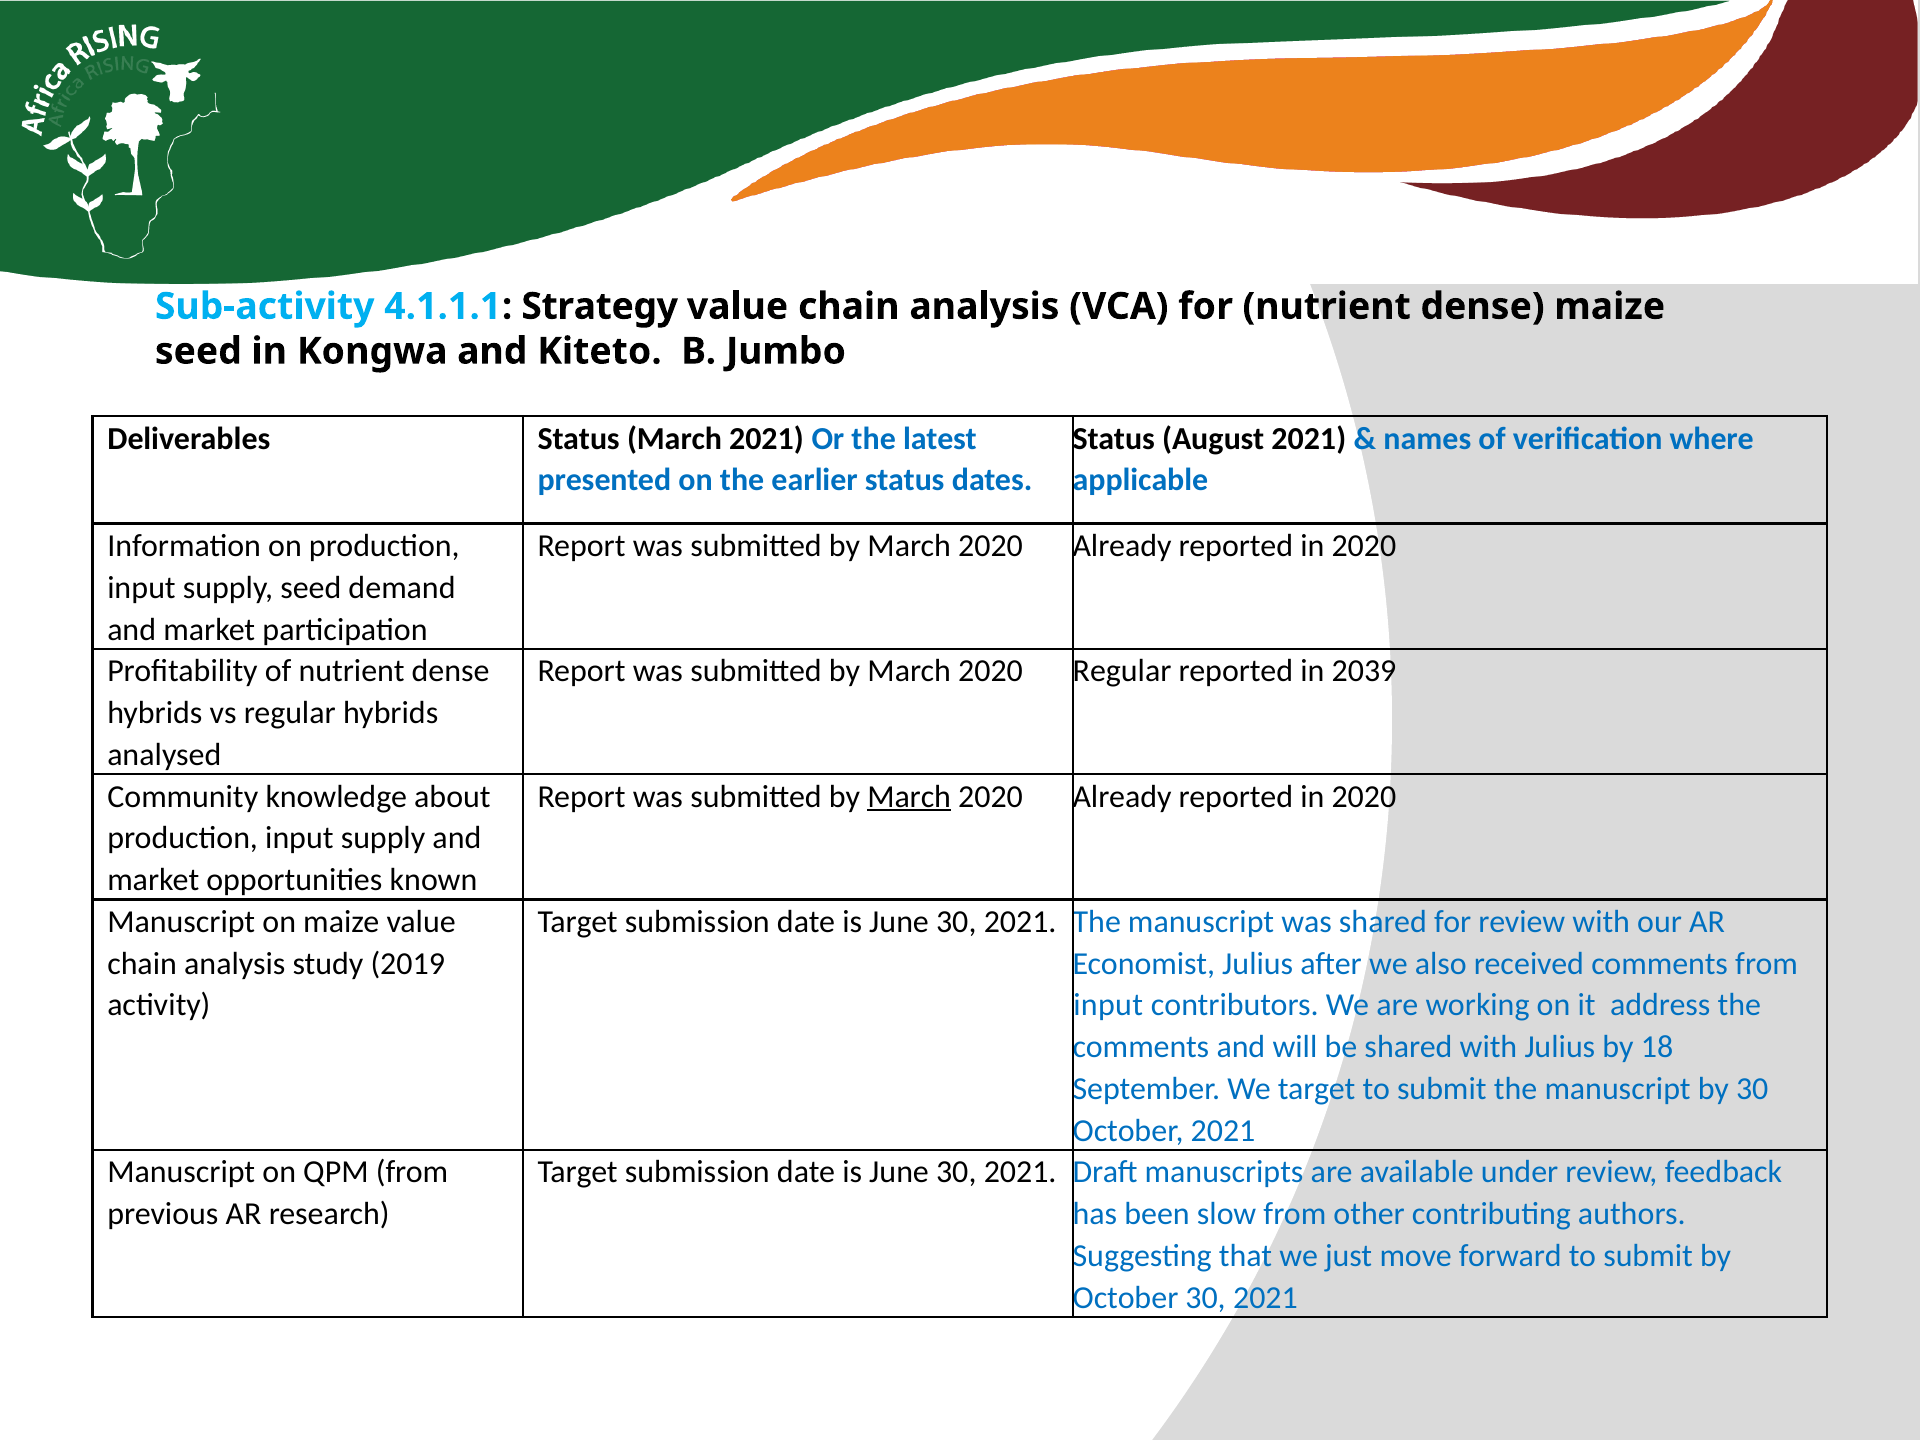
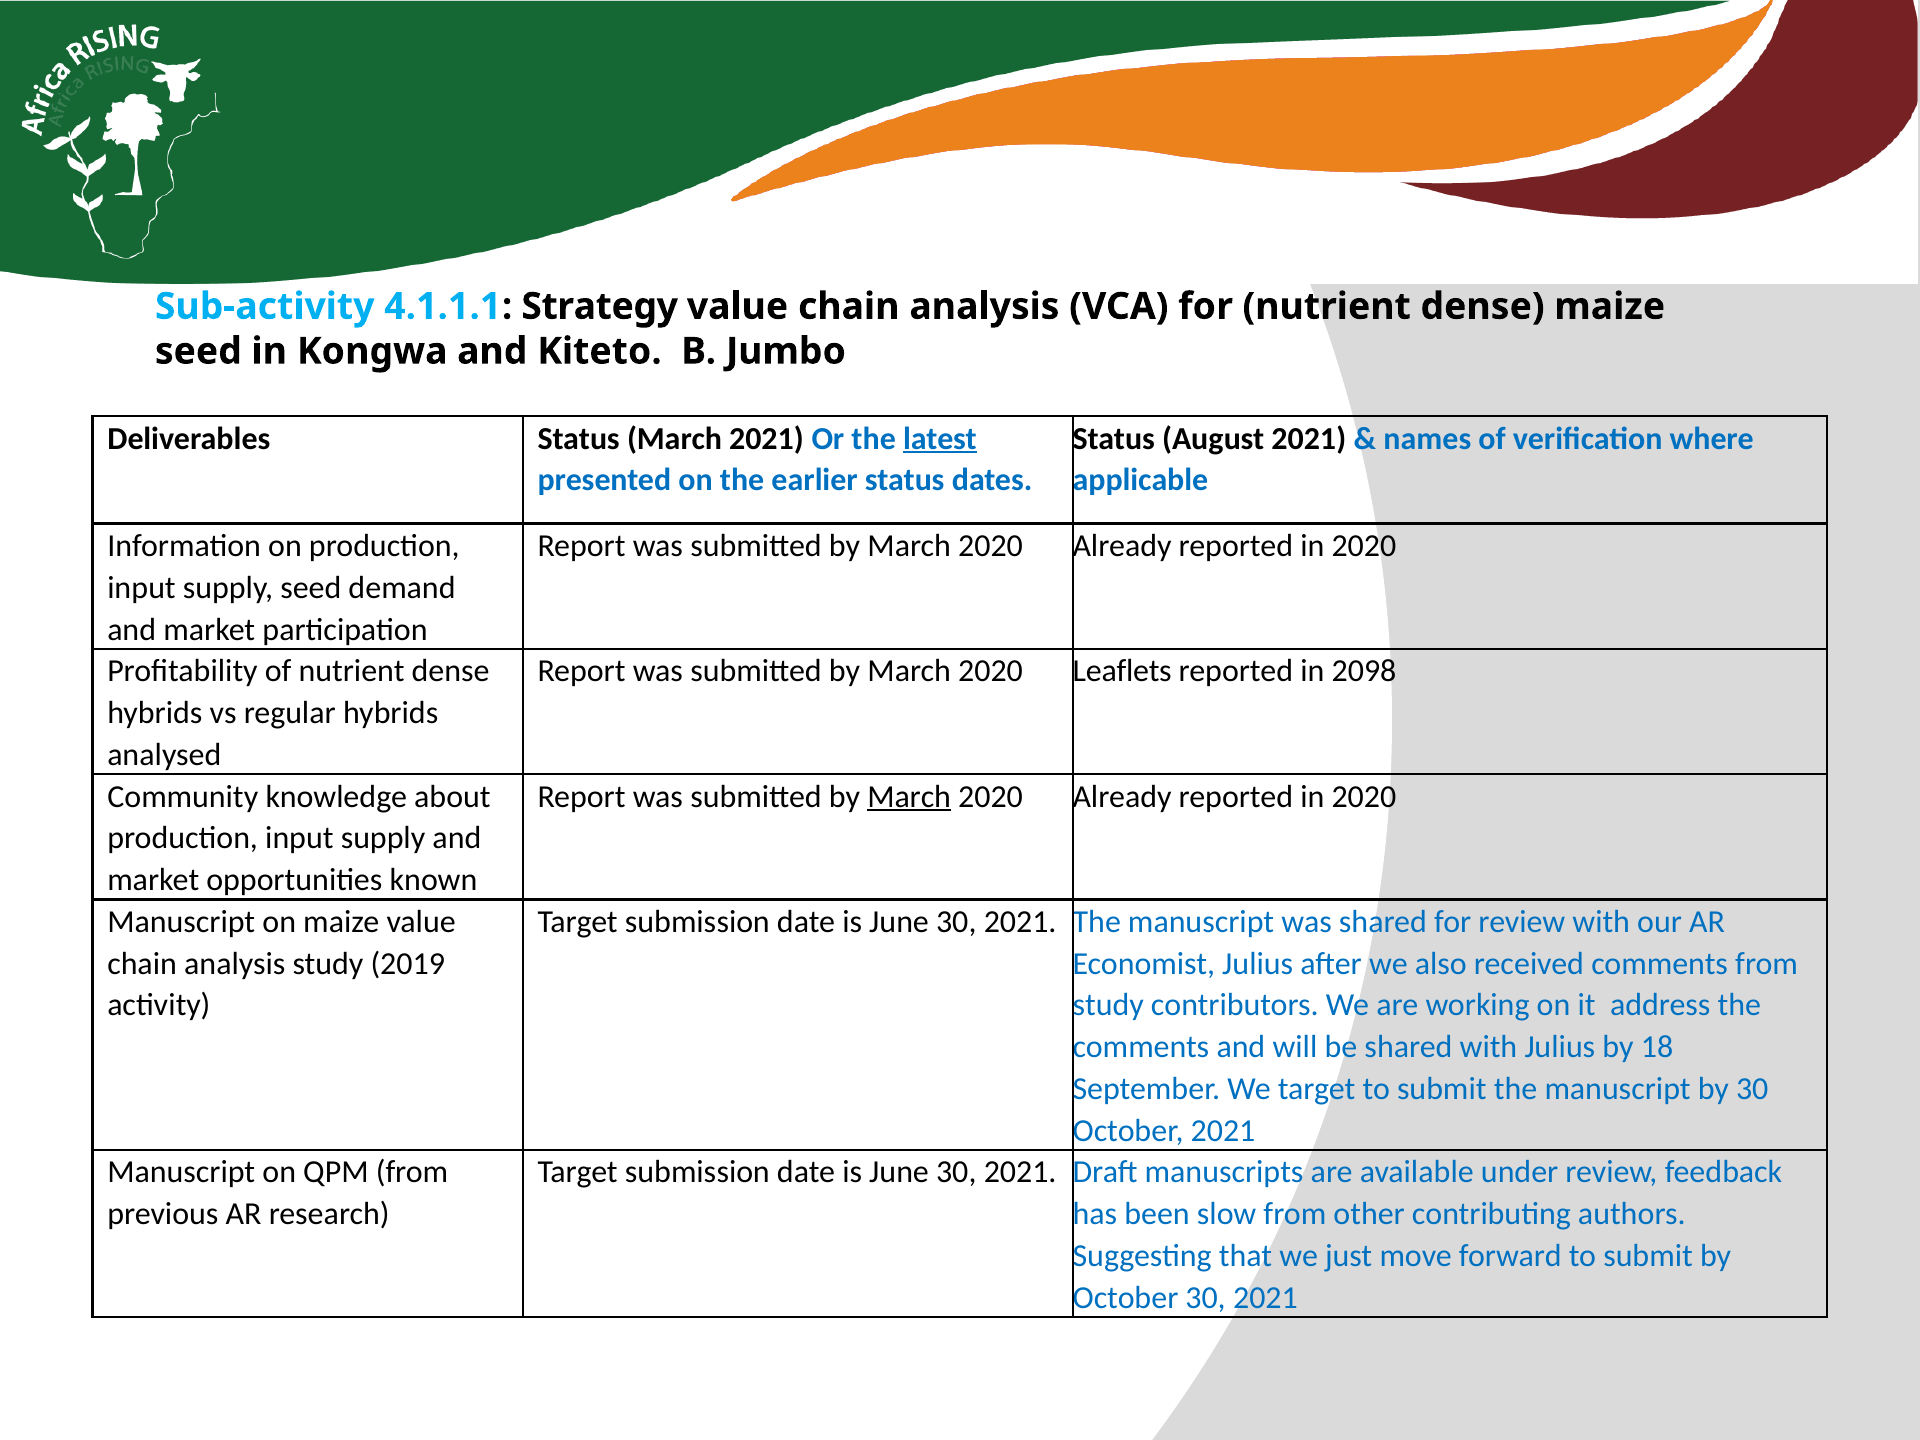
latest underline: none -> present
2020 Regular: Regular -> Leaflets
2039: 2039 -> 2098
input at (1108, 1005): input -> study
